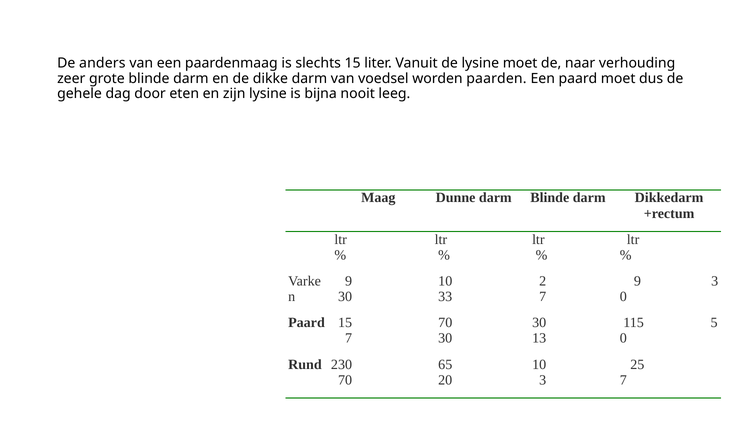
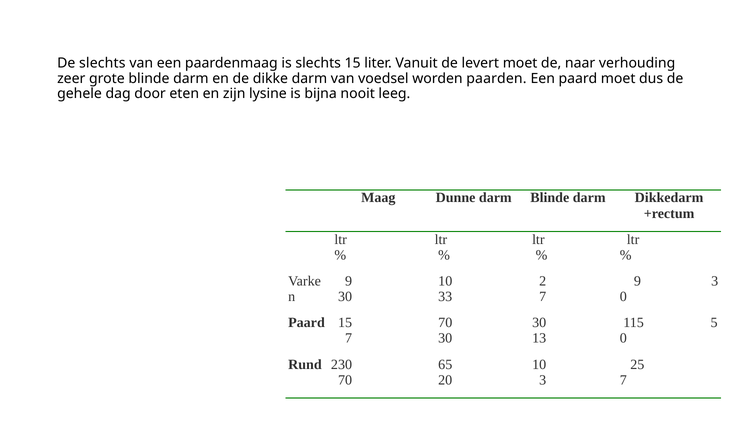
De anders: anders -> slechts
de lysine: lysine -> levert
